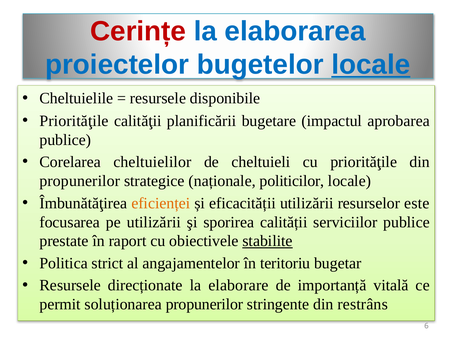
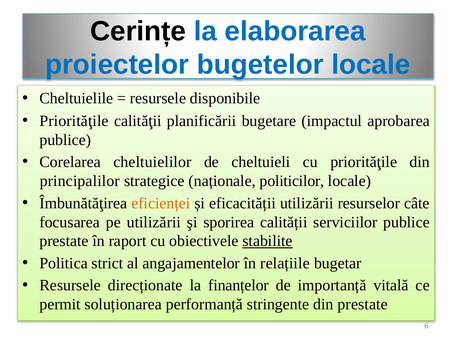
Cerințe colour: red -> black
locale at (371, 65) underline: present -> none
propunerilor at (80, 181): propunerilor -> principalilor
este: este -> câte
teritoriu: teritoriu -> relațiile
elaborare: elaborare -> finanțelor
soluționarea propunerilor: propunerilor -> performanță
din restrâns: restrâns -> prestate
